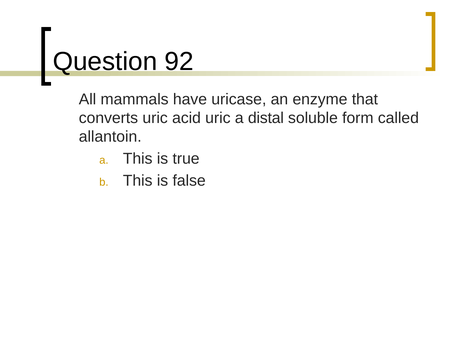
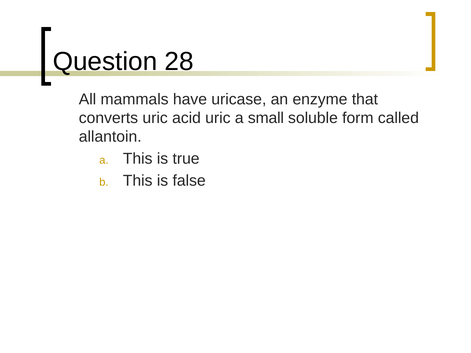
92: 92 -> 28
distal: distal -> small
